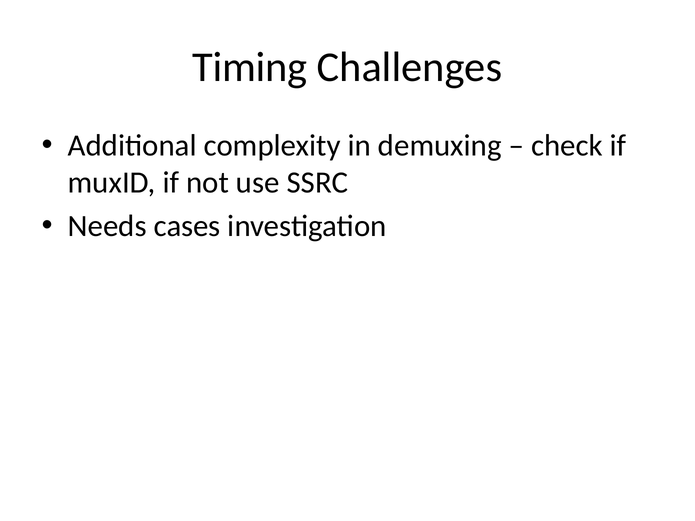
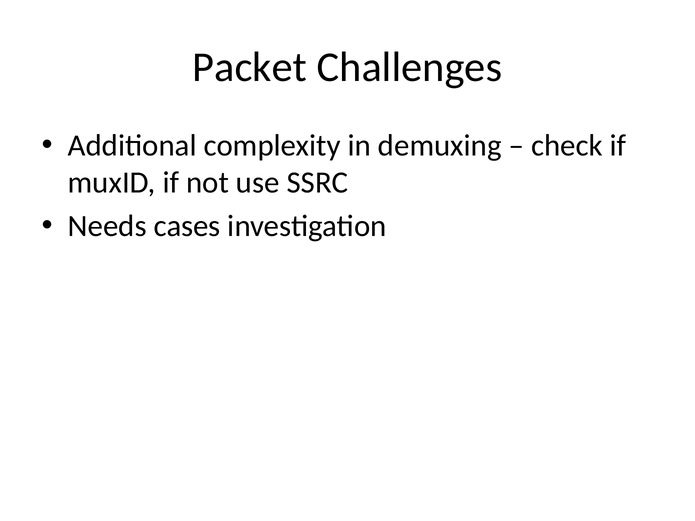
Timing: Timing -> Packet
